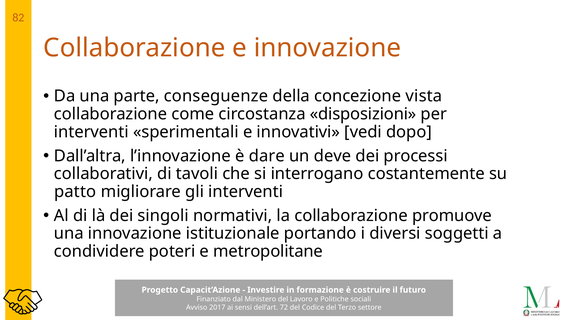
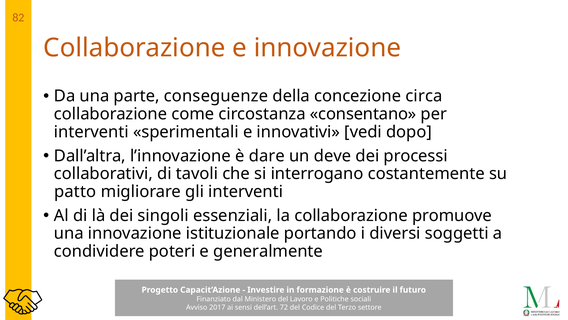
vista: vista -> circa
disposizioni: disposizioni -> consentano
normativi: normativi -> essenziali
metropolitane: metropolitane -> generalmente
